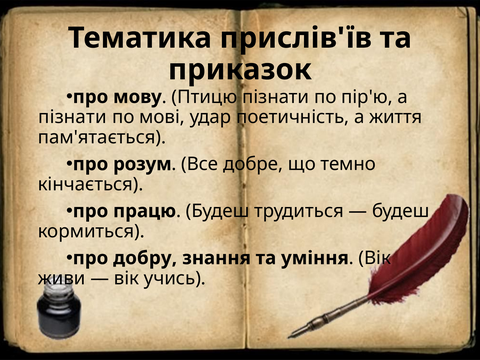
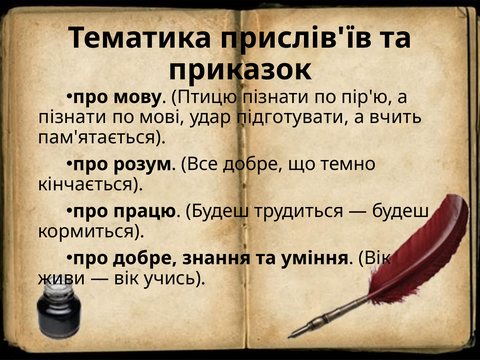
поетичність: поетичність -> підготувати
життя: життя -> вчить
про добру: добру -> добре
